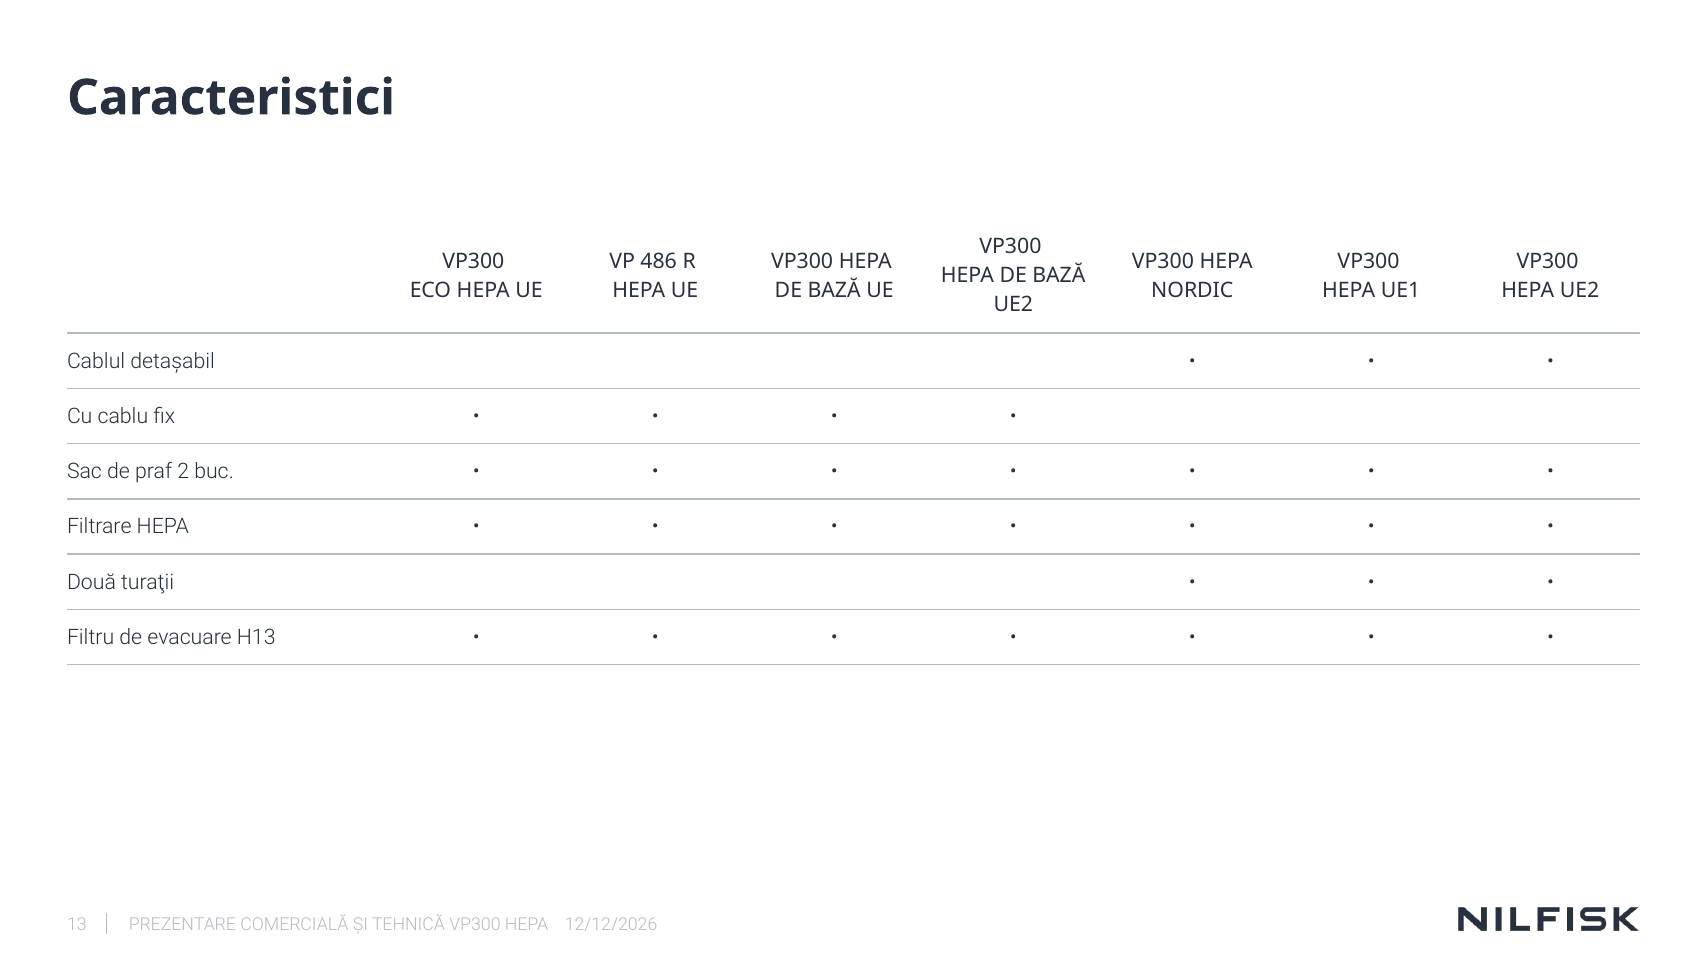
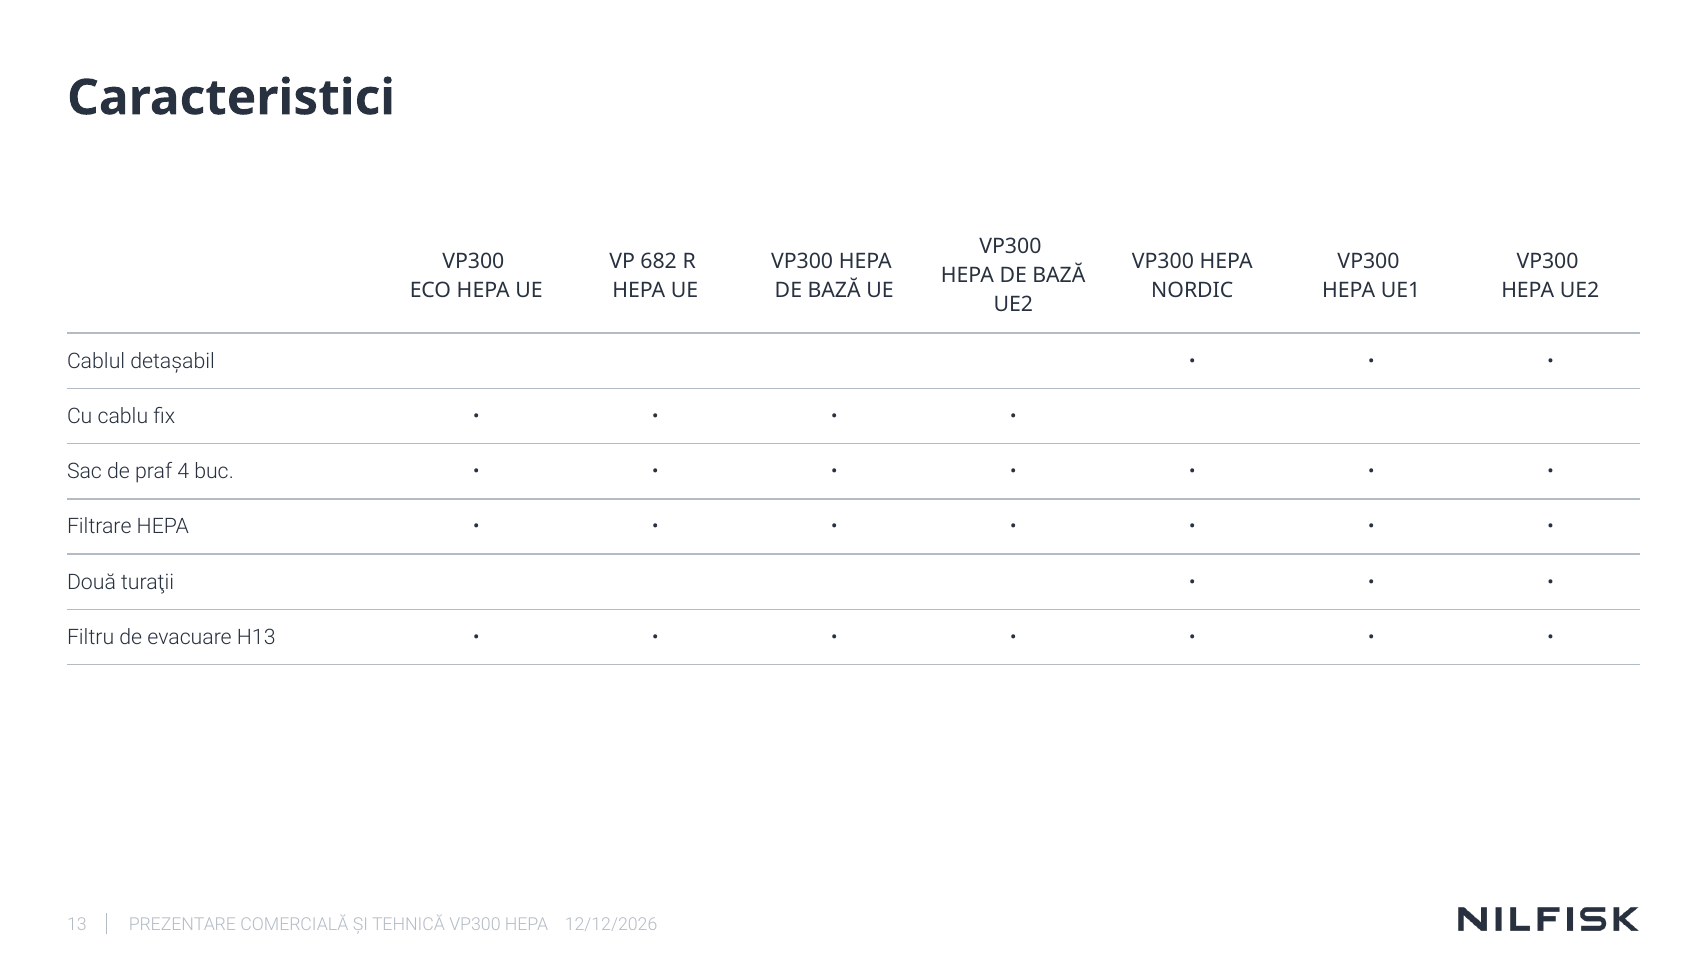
486: 486 -> 682
2: 2 -> 4
